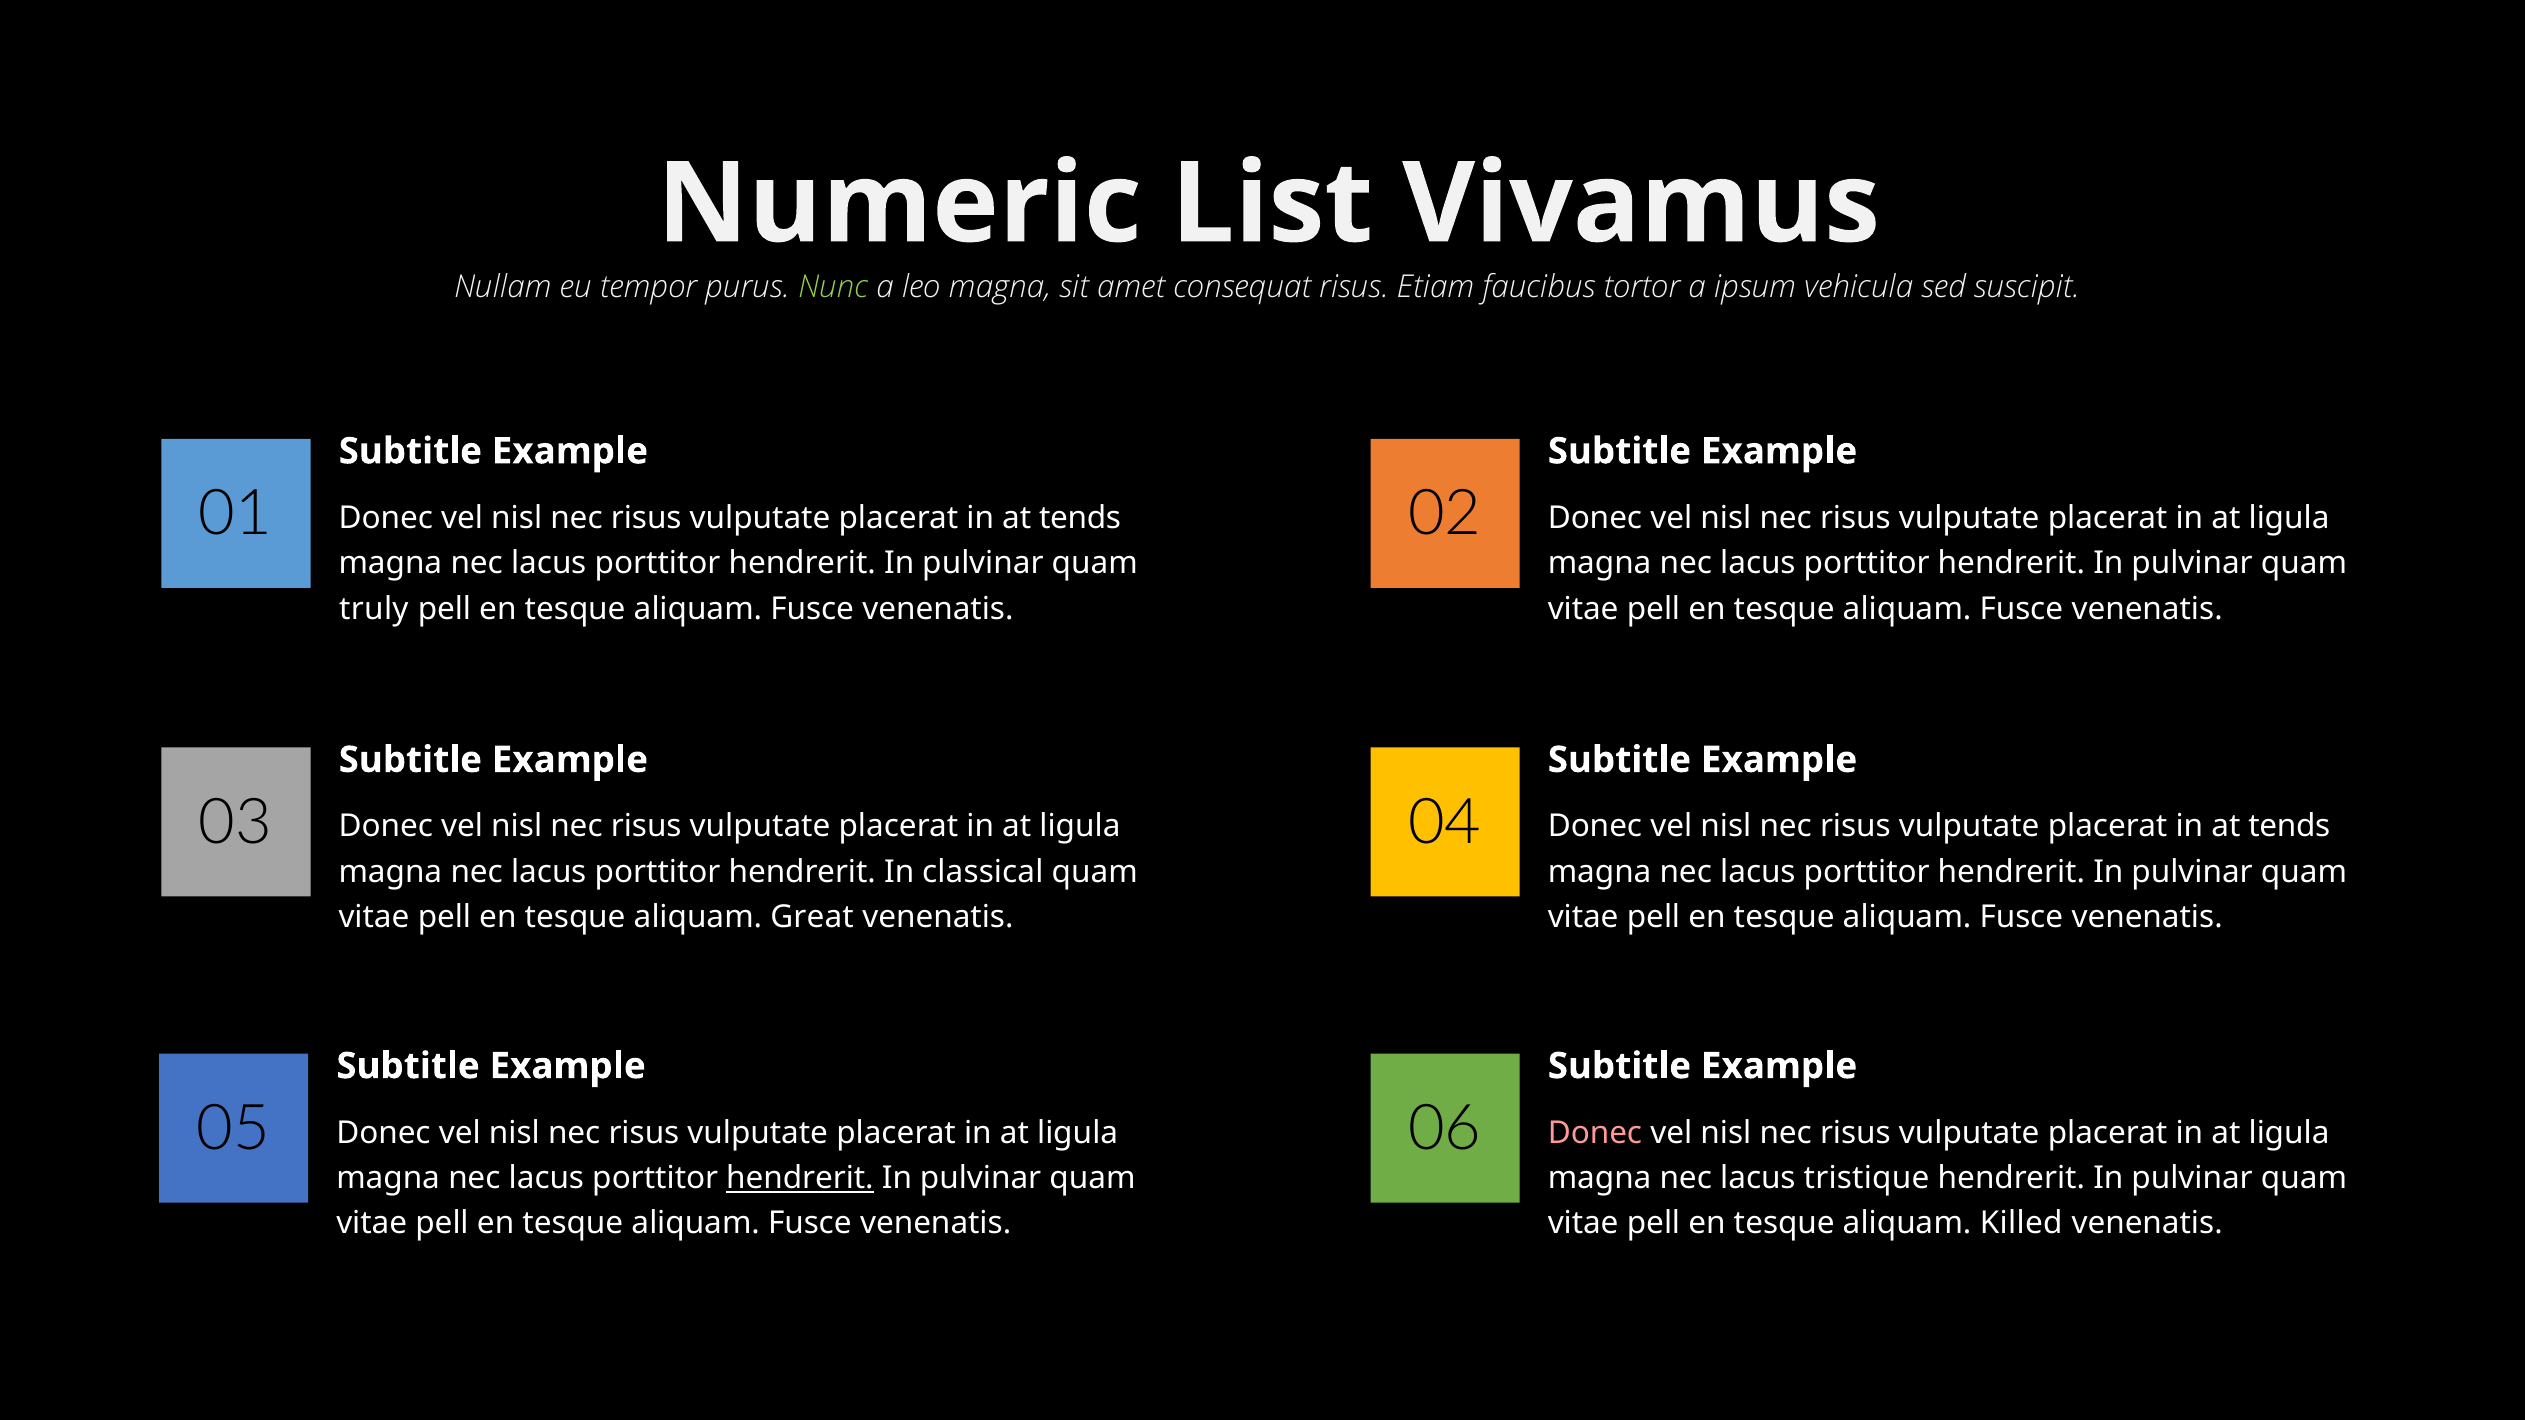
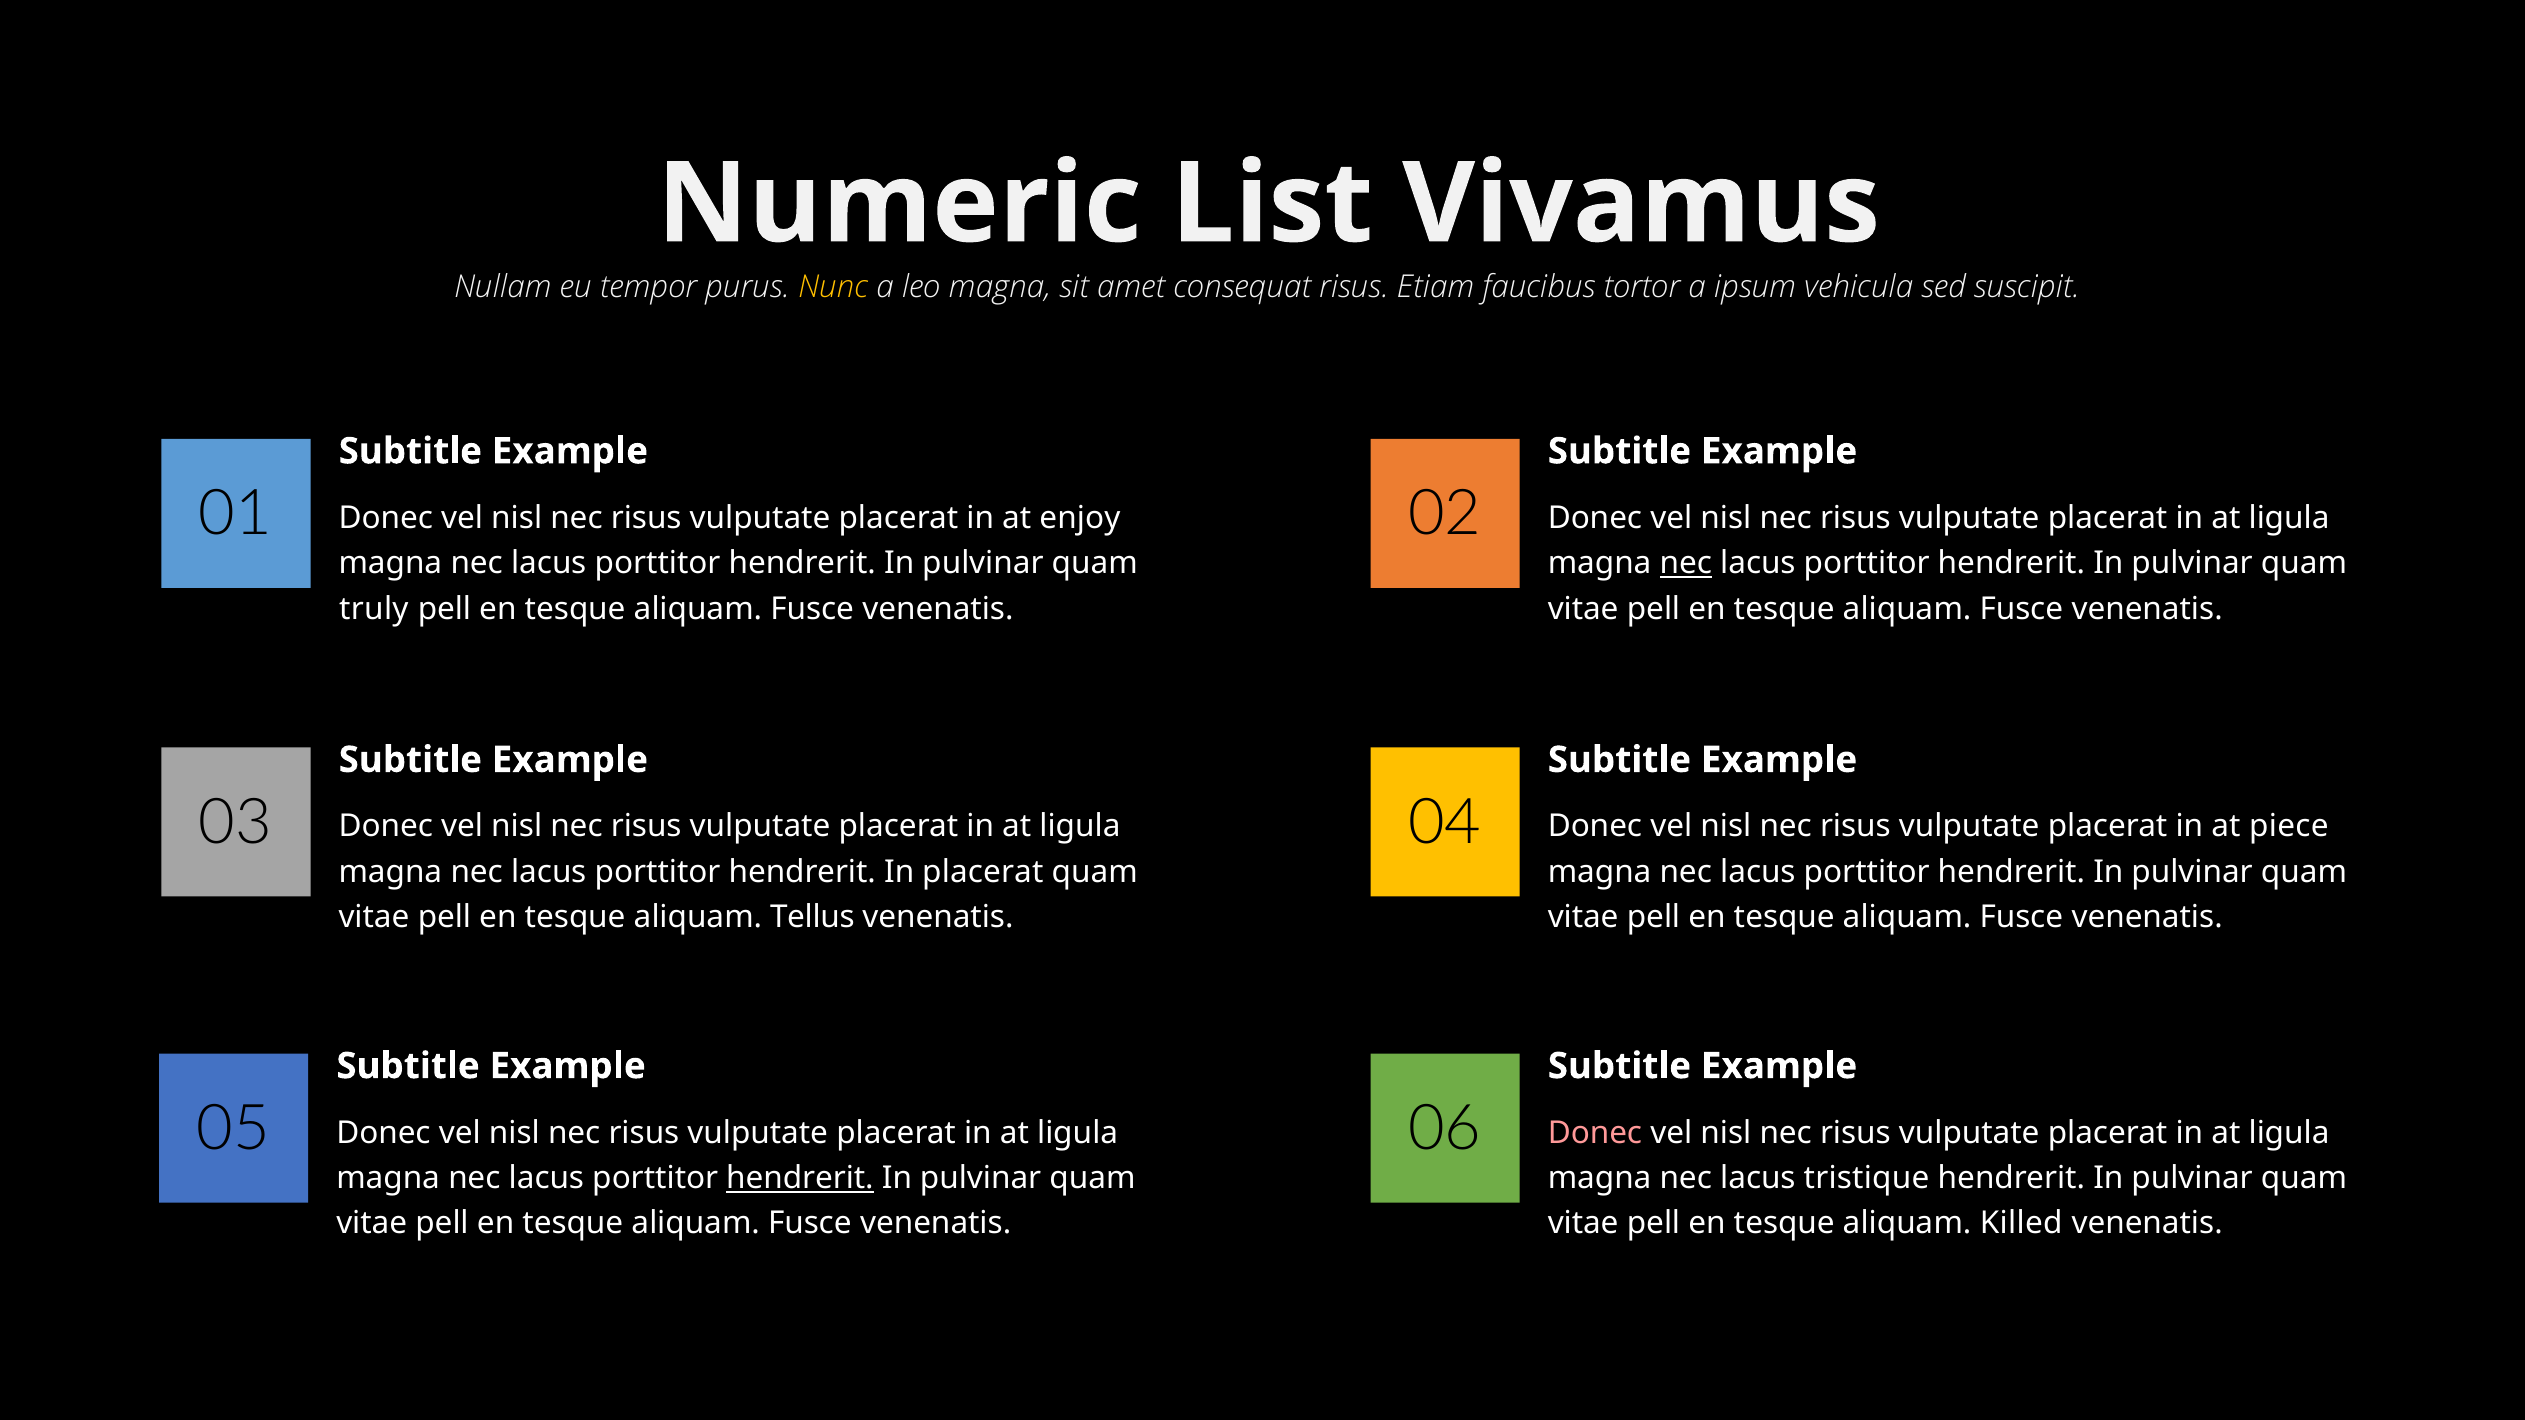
Nunc colour: light green -> yellow
tends at (1080, 518): tends -> enjoy
nec at (1686, 563) underline: none -> present
tends at (2289, 827): tends -> piece
In classical: classical -> placerat
Great: Great -> Tellus
